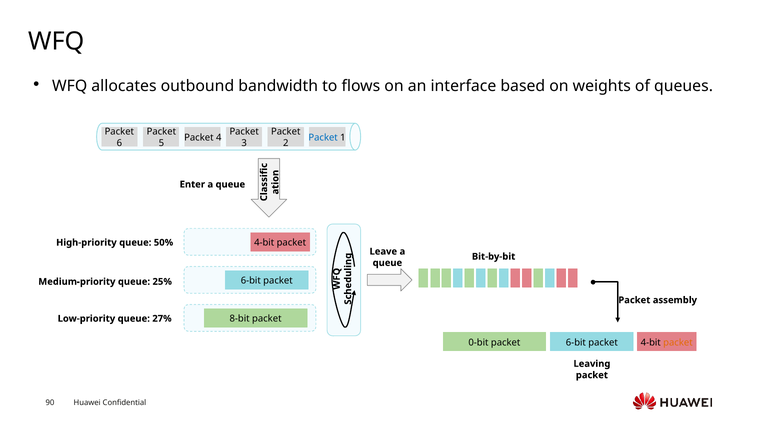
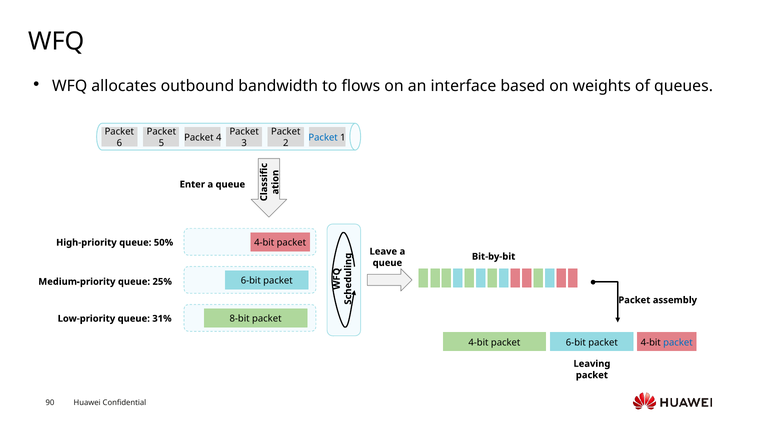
27%: 27% -> 31%
0-bit at (478, 343): 0-bit -> 4-bit
packet at (678, 343) colour: orange -> blue
